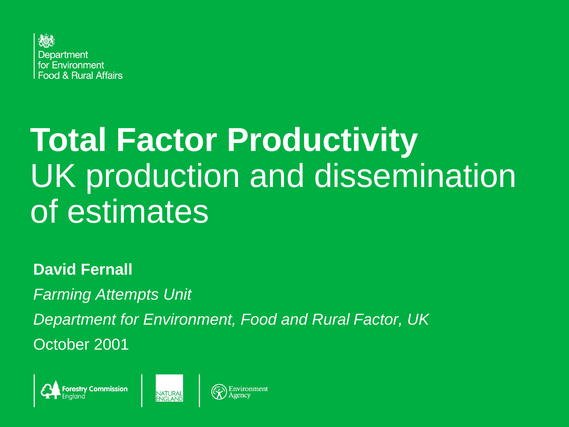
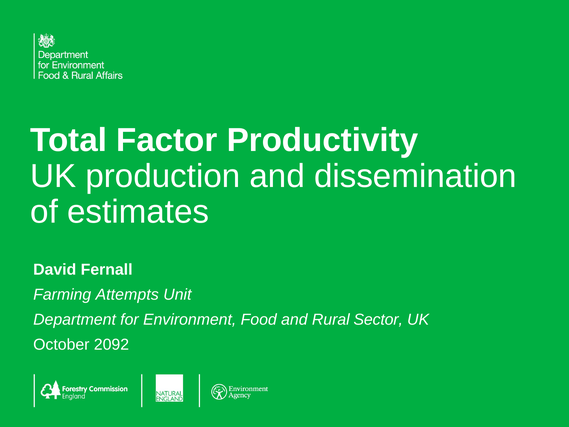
Rural Factor: Factor -> Sector
2001: 2001 -> 2092
